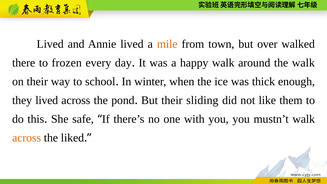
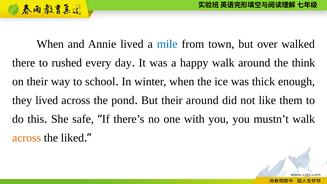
Lived at (50, 44): Lived -> When
mile colour: orange -> blue
frozen: frozen -> rushed
the walk: walk -> think
their sliding: sliding -> around
